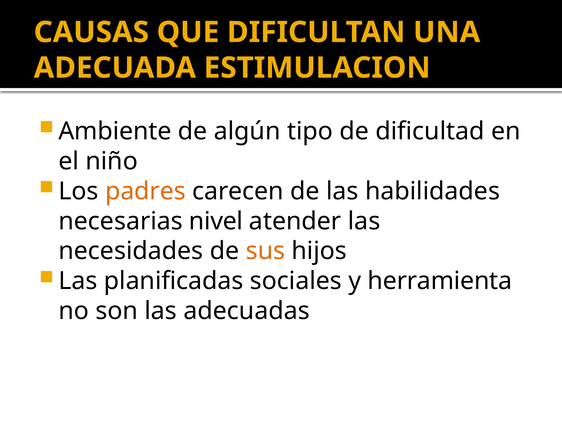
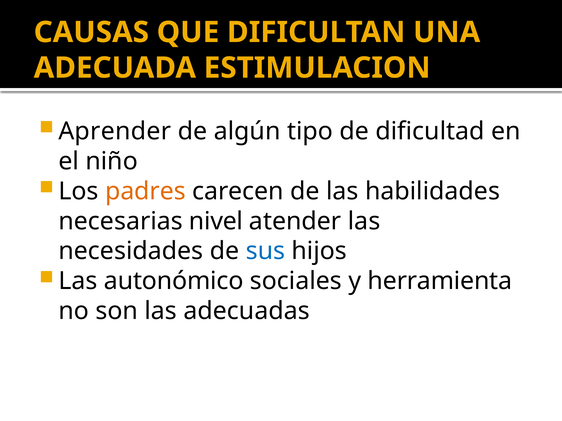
Ambiente: Ambiente -> Aprender
sus colour: orange -> blue
planificadas: planificadas -> autonómico
